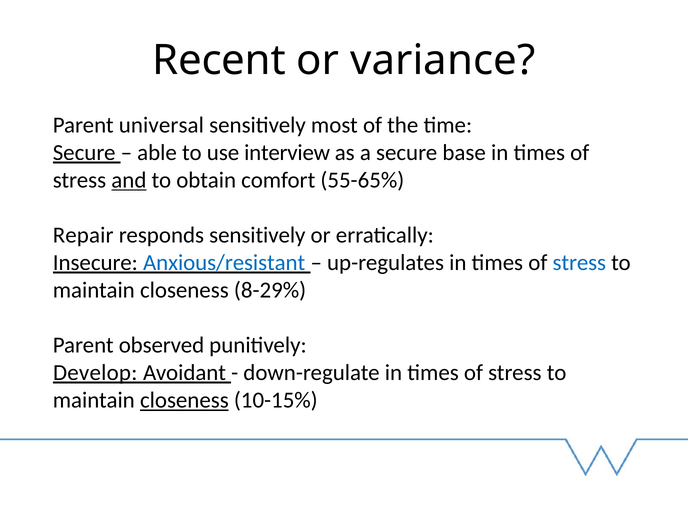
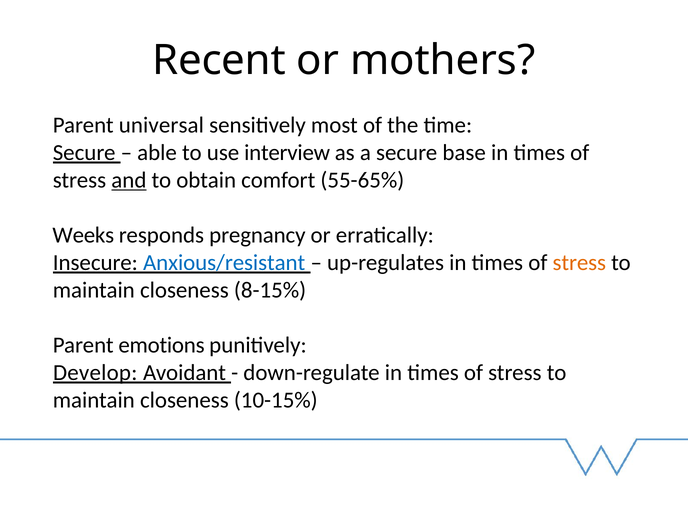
variance: variance -> mothers
Repair: Repair -> Weeks
responds sensitively: sensitively -> pregnancy
stress at (579, 263) colour: blue -> orange
8-29%: 8-29% -> 8-15%
observed: observed -> emotions
closeness at (184, 400) underline: present -> none
